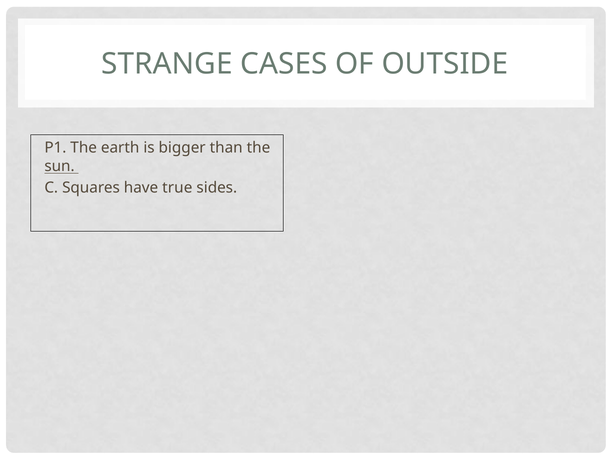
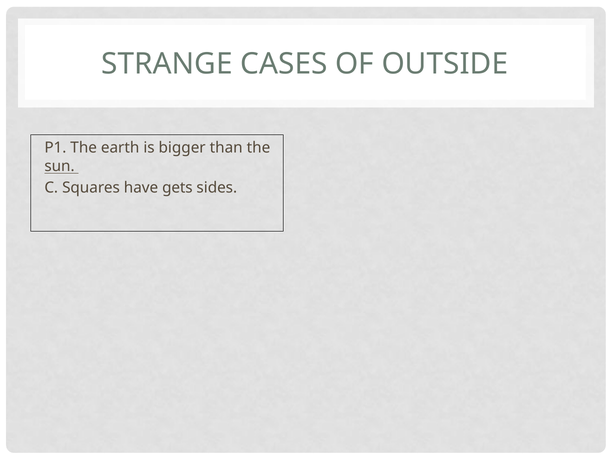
true: true -> gets
